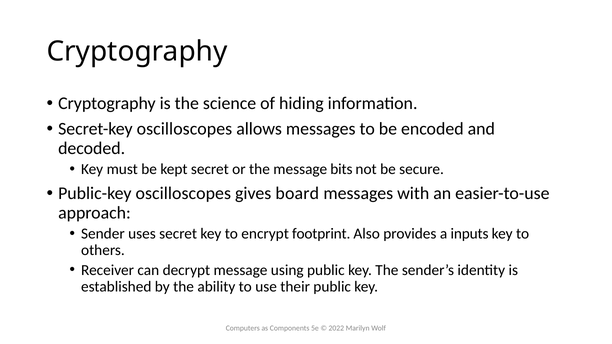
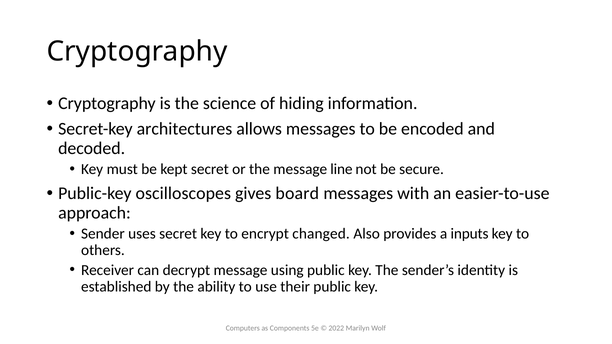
Secret-key oscilloscopes: oscilloscopes -> architectures
bits: bits -> line
footprint: footprint -> changed
